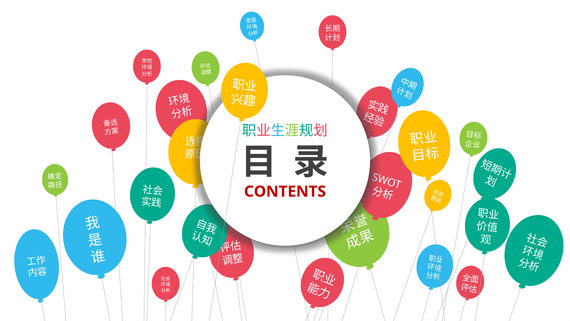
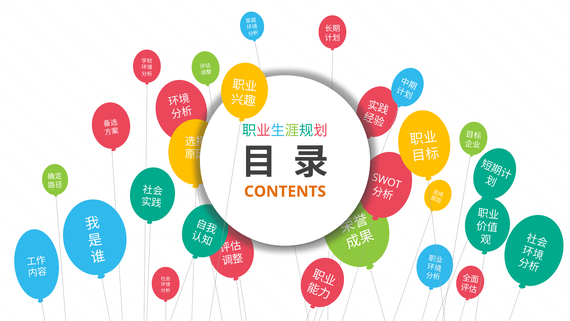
CONTENTS colour: red -> orange
